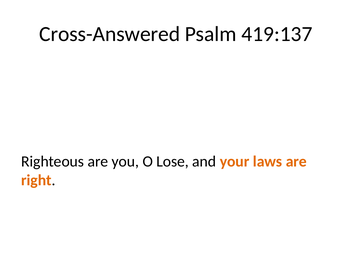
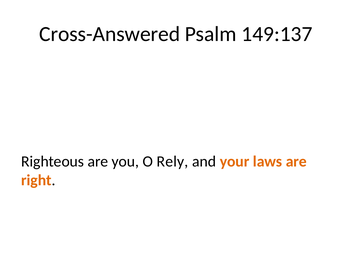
419:137: 419:137 -> 149:137
Lose: Lose -> Rely
